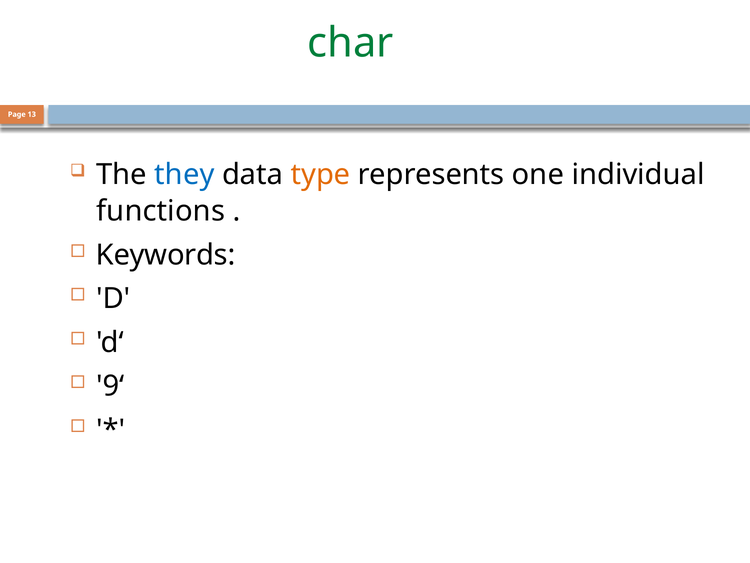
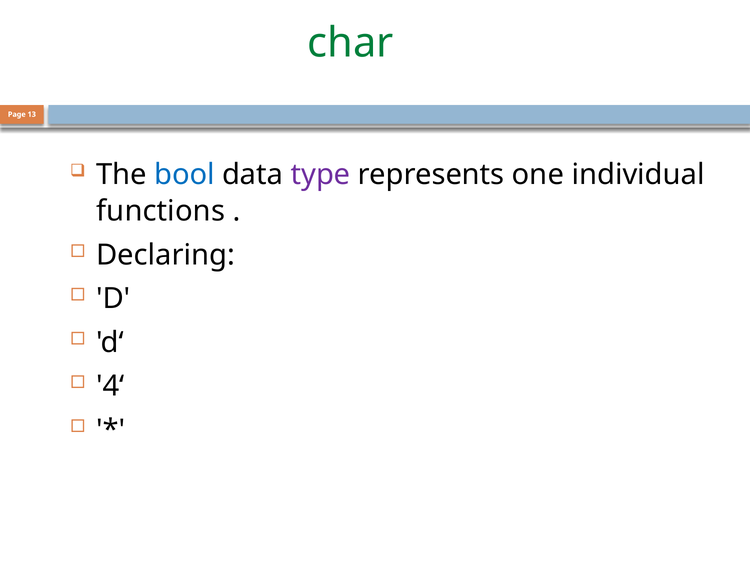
they: they -> bool
type colour: orange -> purple
Keywords: Keywords -> Declaring
9‘: 9‘ -> 4‘
